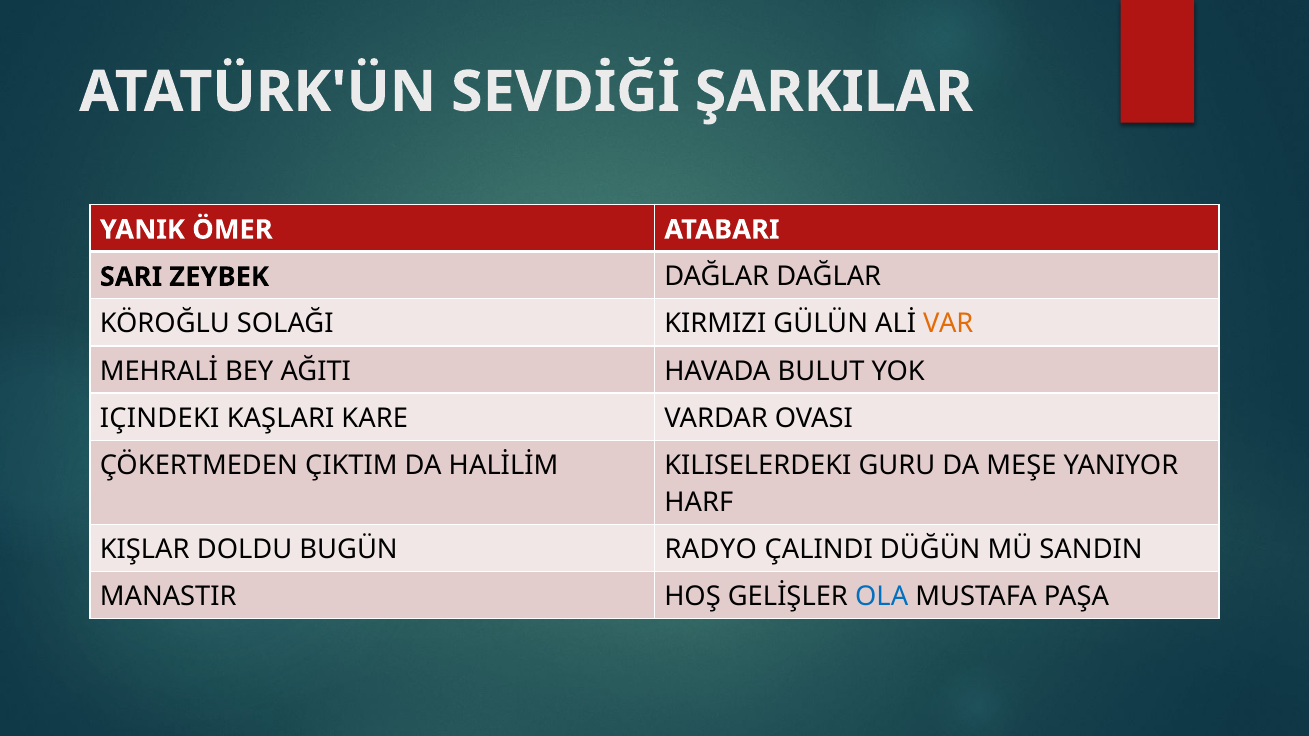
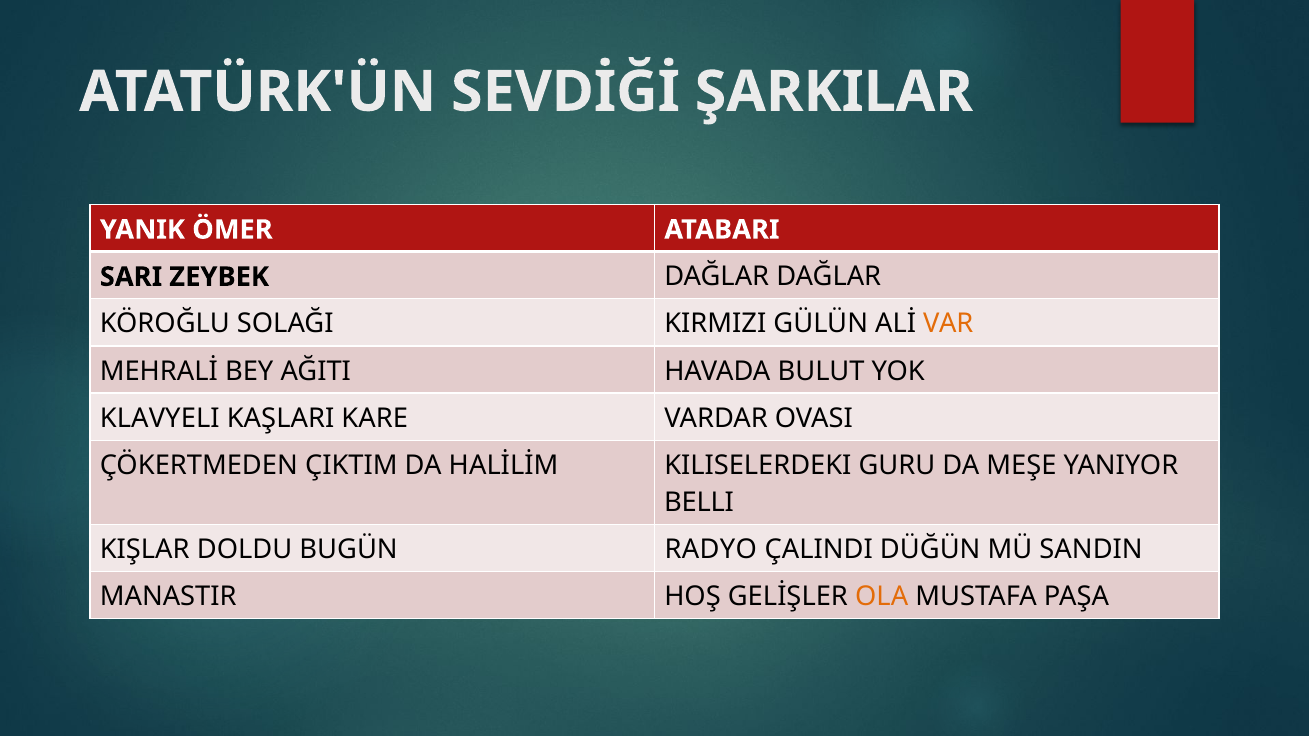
IÇINDEKI: IÇINDEKI -> KLAVYELI
HARF: HARF -> BELLI
OLA colour: blue -> orange
